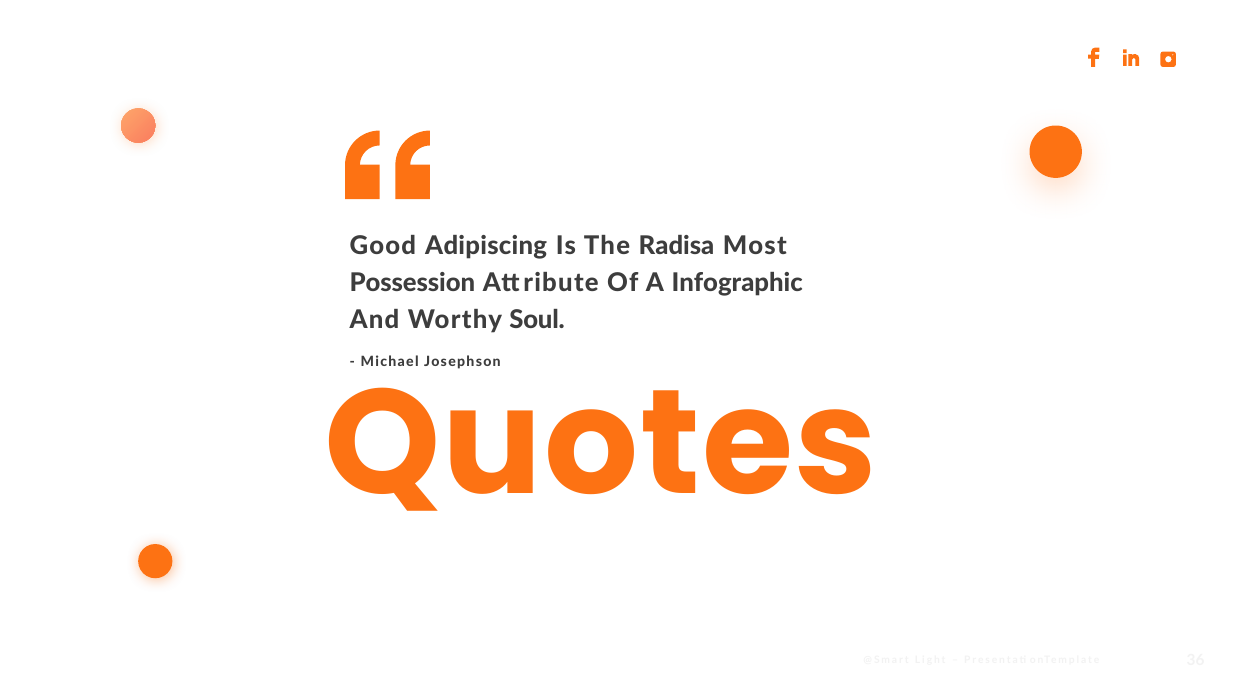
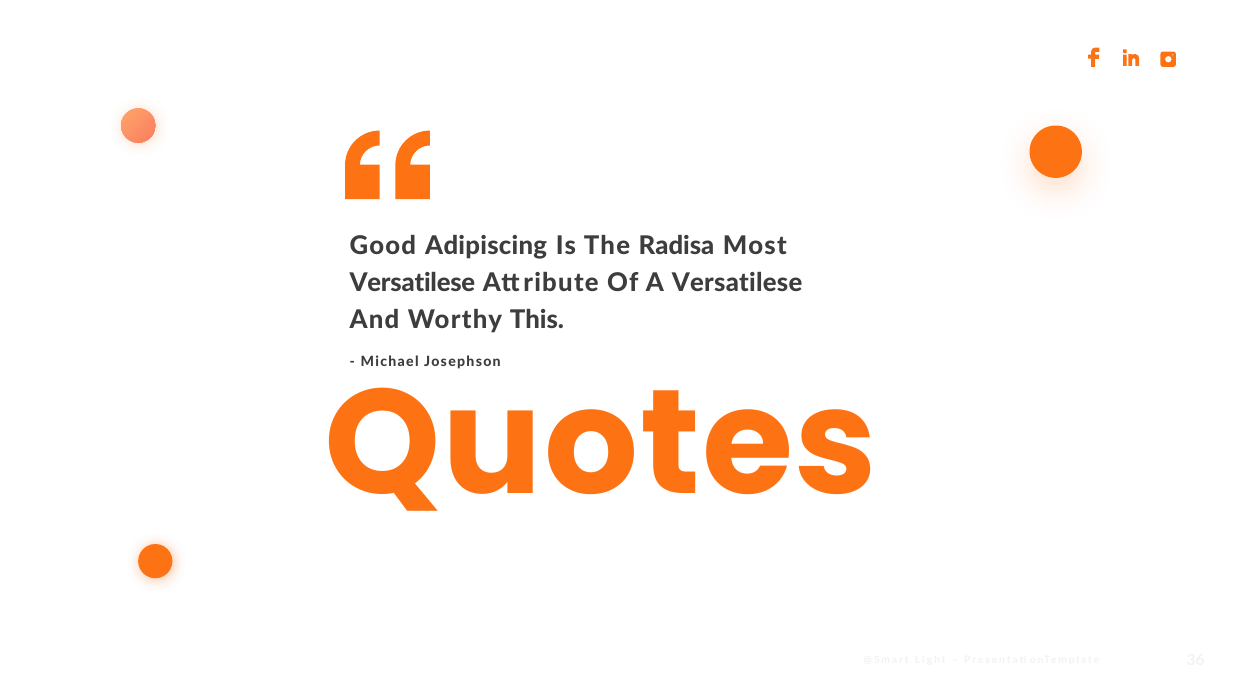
Possession at (412, 283): Possession -> Versatilese
A Infographic: Infographic -> Versatilese
Soul: Soul -> This
